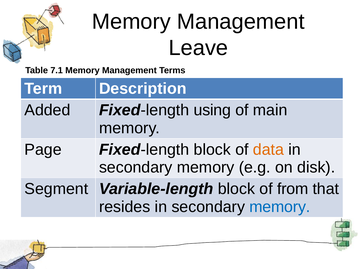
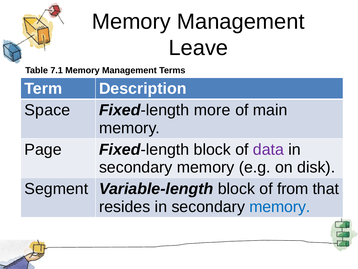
Added: Added -> Space
using: using -> more
data colour: orange -> purple
